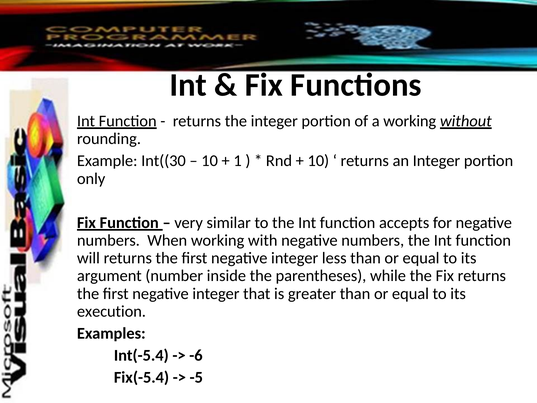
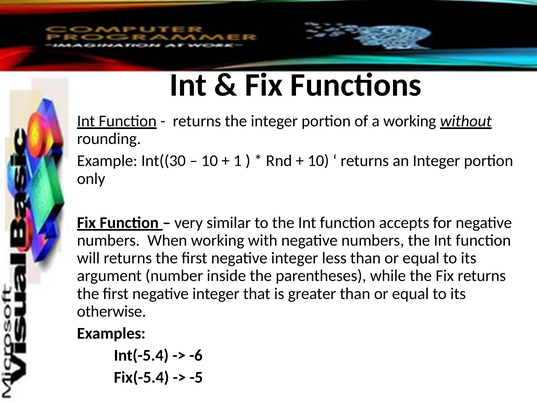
execution: execution -> otherwise
